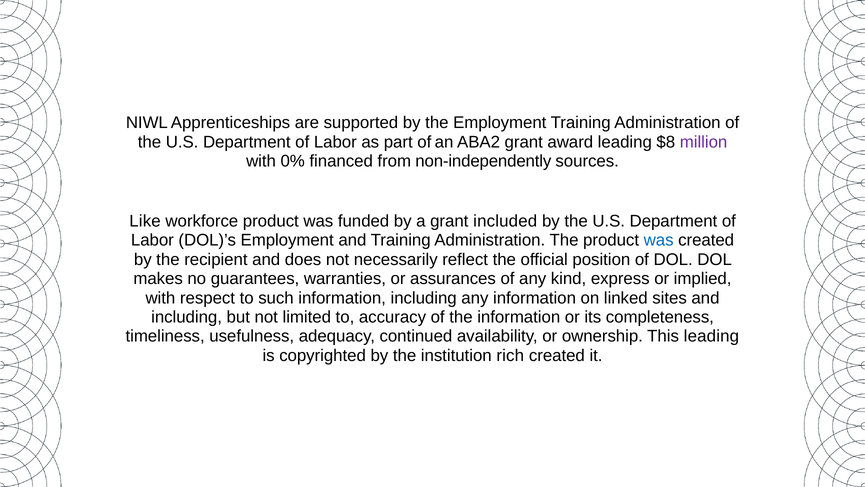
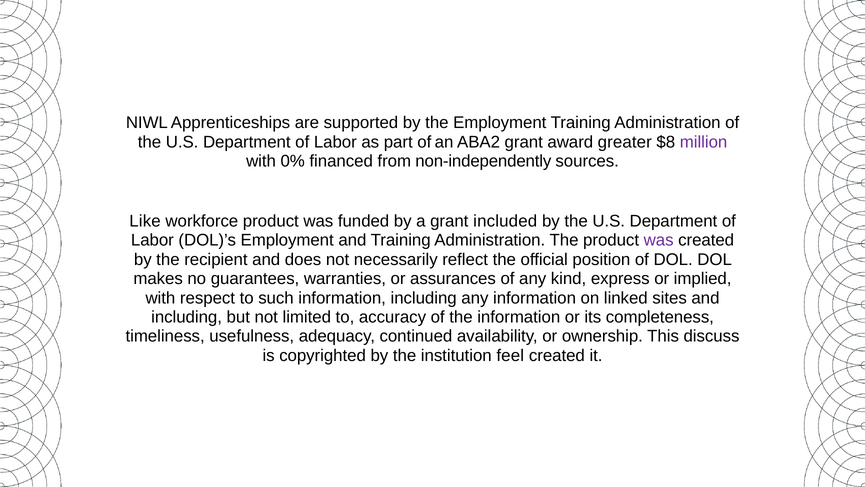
award leading: leading -> greater
was at (659, 240) colour: blue -> purple
This leading: leading -> discuss
rich: rich -> feel
